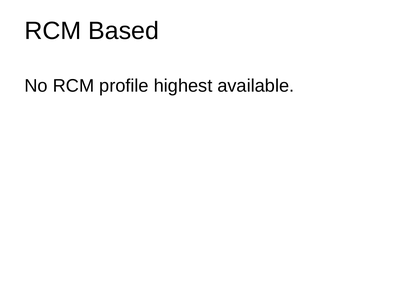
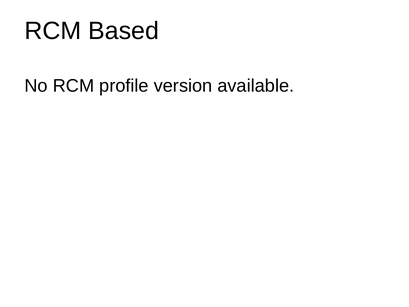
highest: highest -> version
